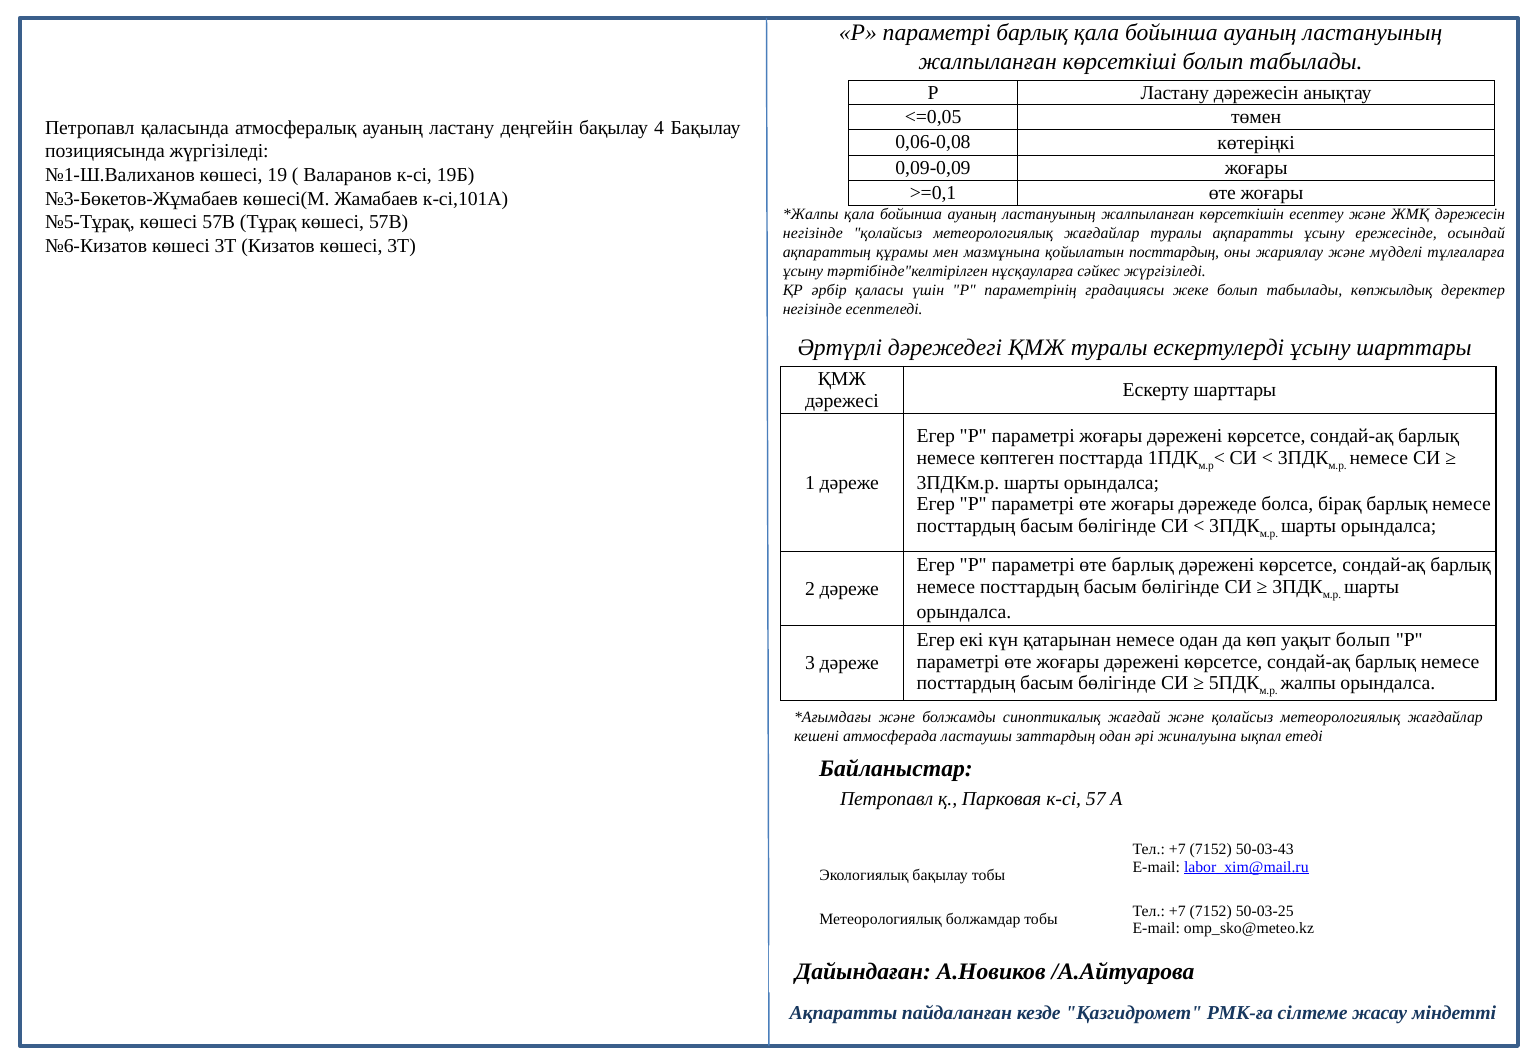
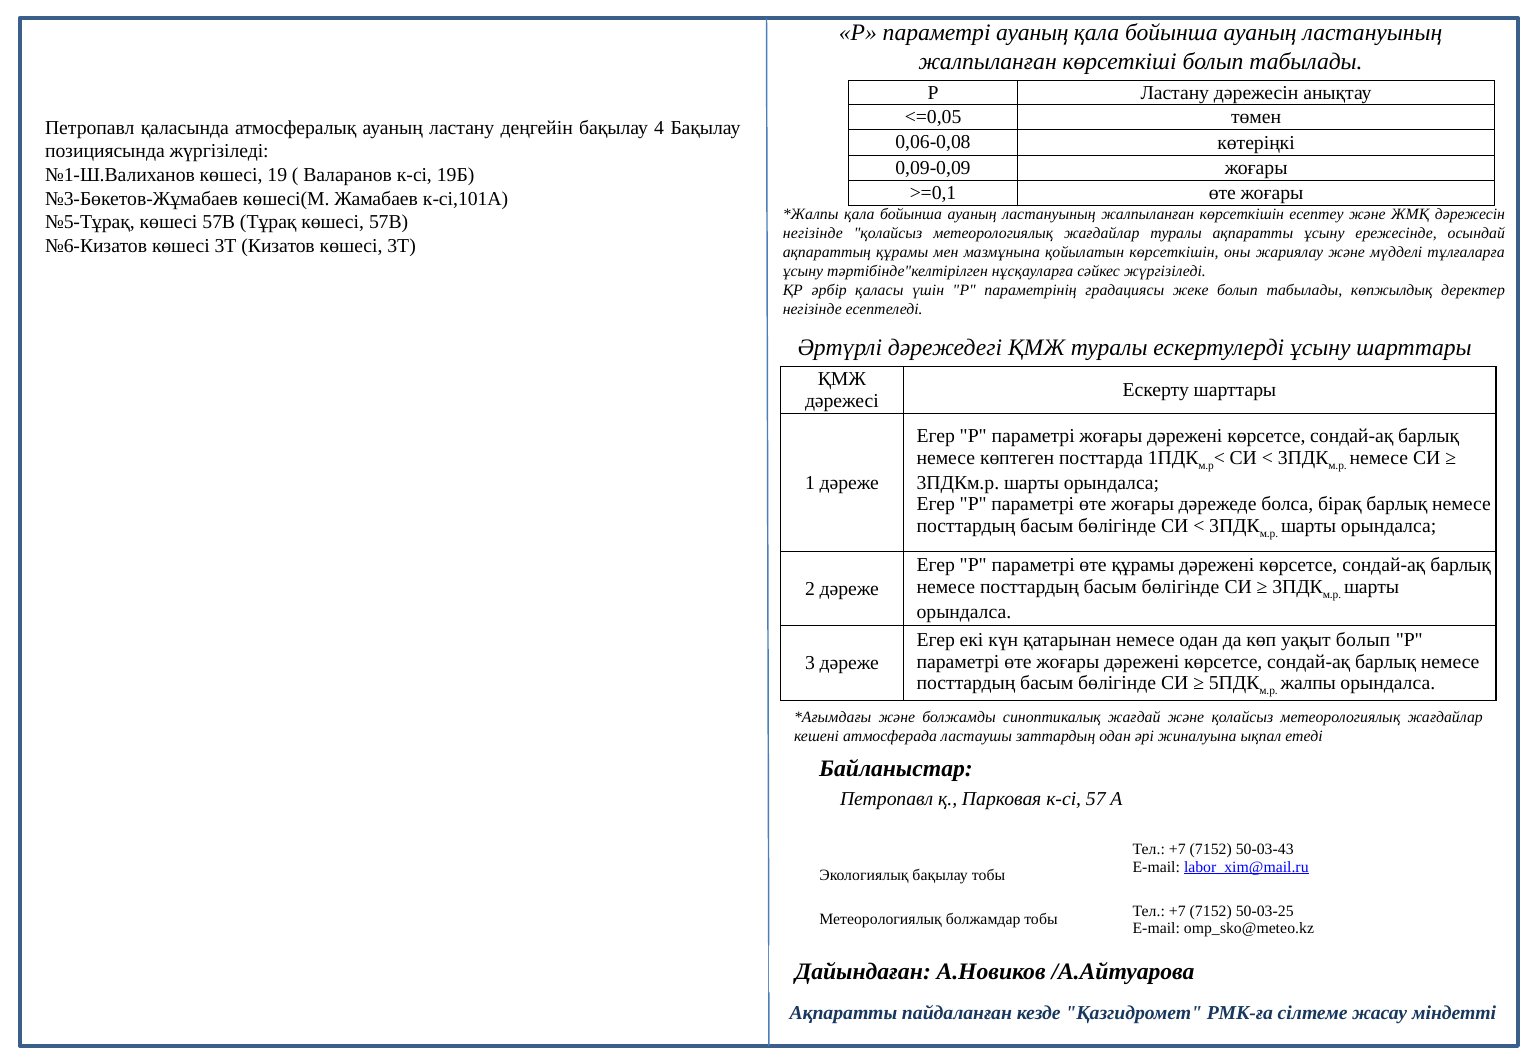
параметрі барлық: барлық -> ауаның
қойылатын посттардың: посттардың -> көрсеткішін
өте барлық: барлық -> құрамы
